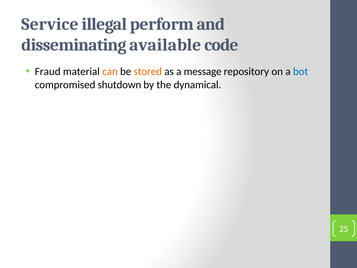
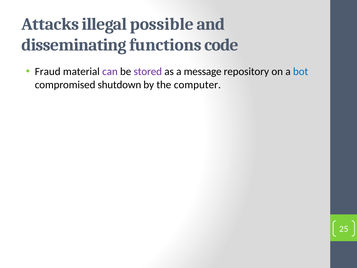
Service: Service -> Attacks
perform: perform -> possible
available: available -> functions
can colour: orange -> purple
stored colour: orange -> purple
dynamical: dynamical -> computer
